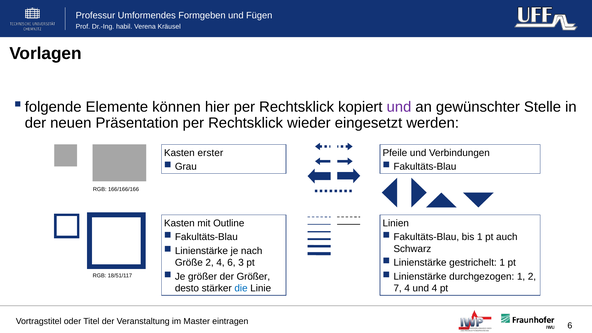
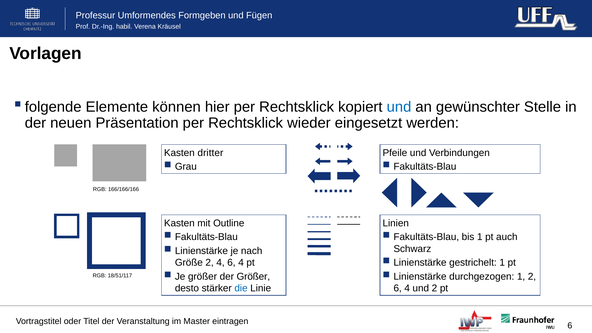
und at (399, 107) colour: purple -> blue
erster: erster -> dritter
4 6 3: 3 -> 4
7 at (398, 288): 7 -> 6
und 4: 4 -> 2
